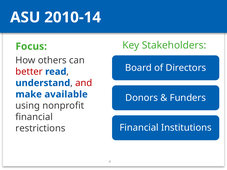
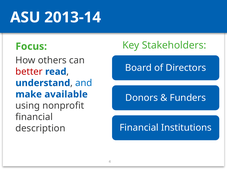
2010-14: 2010-14 -> 2013-14
and colour: red -> blue
restrictions: restrictions -> description
